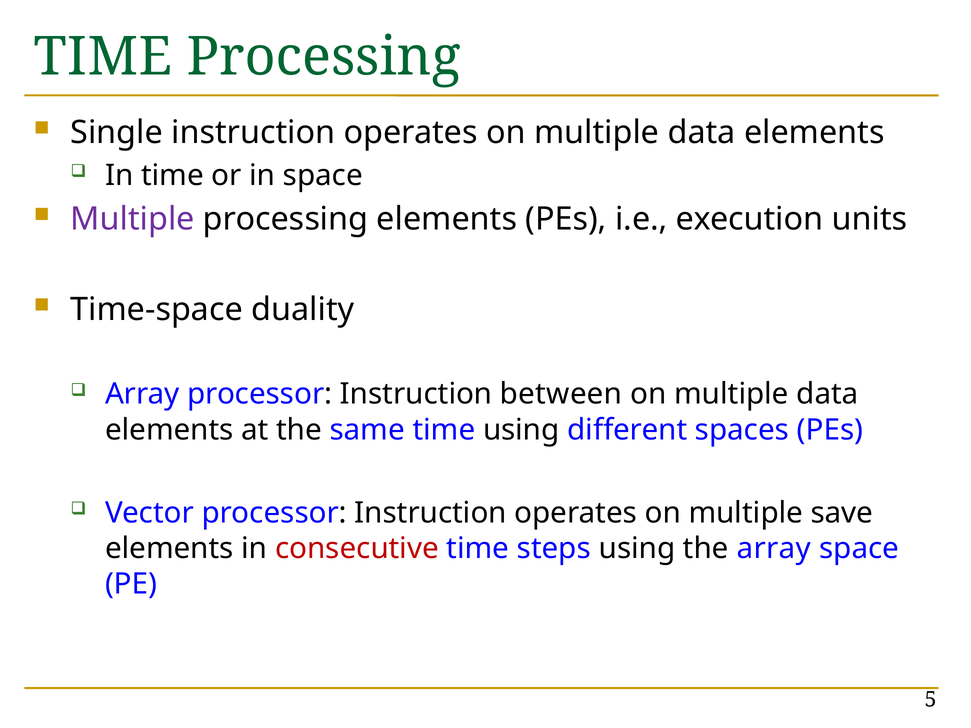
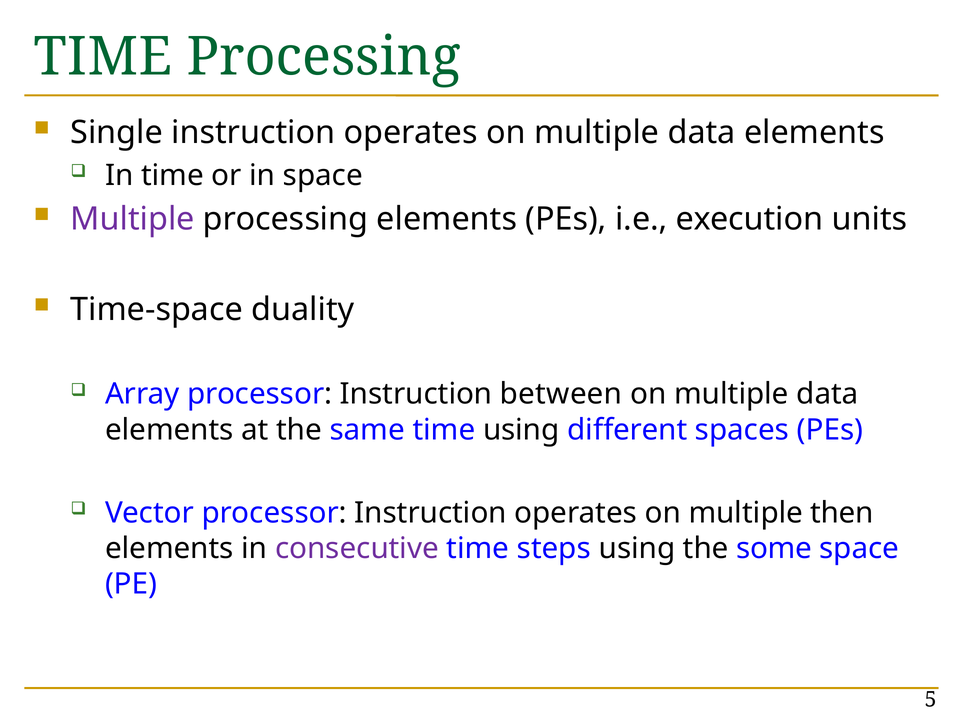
save: save -> then
consecutive colour: red -> purple
the array: array -> some
